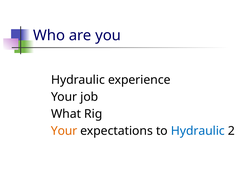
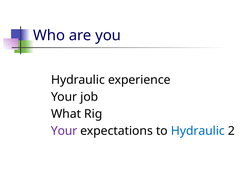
Your at (64, 131) colour: orange -> purple
